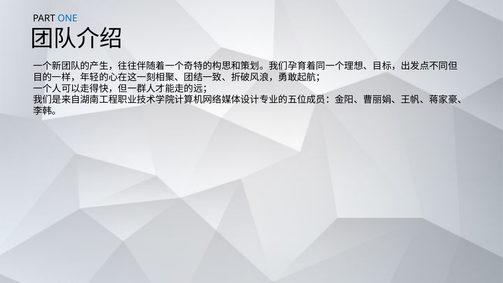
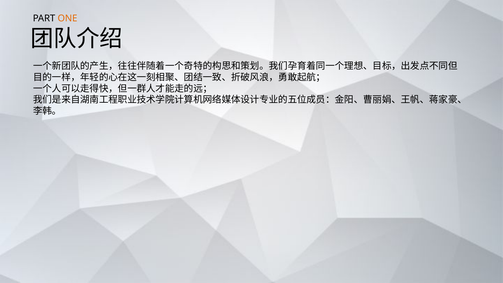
ONE colour: blue -> orange
